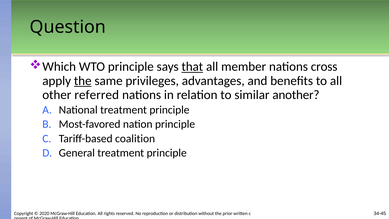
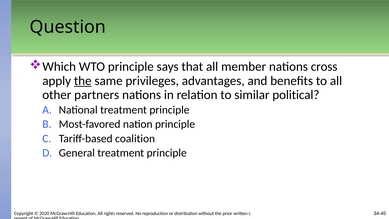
that underline: present -> none
referred: referred -> partners
another: another -> political
